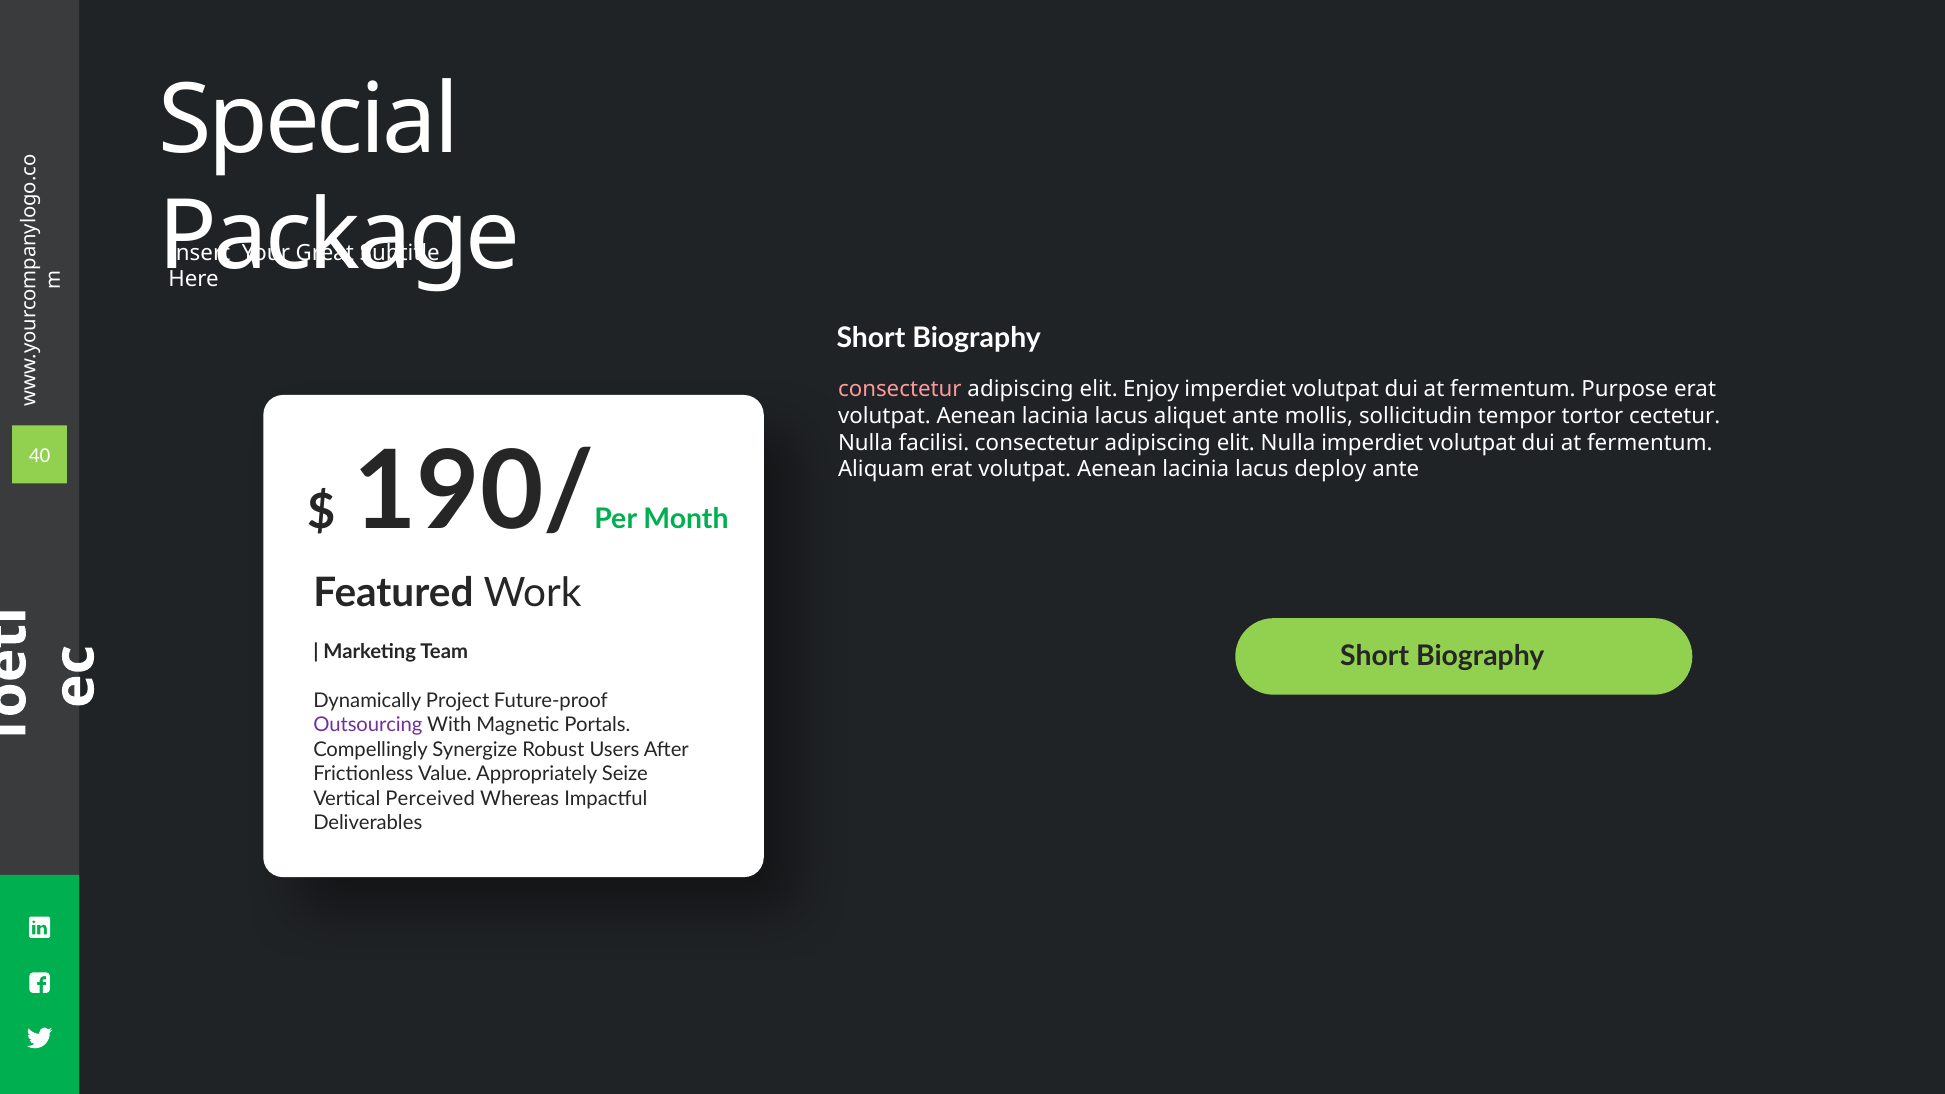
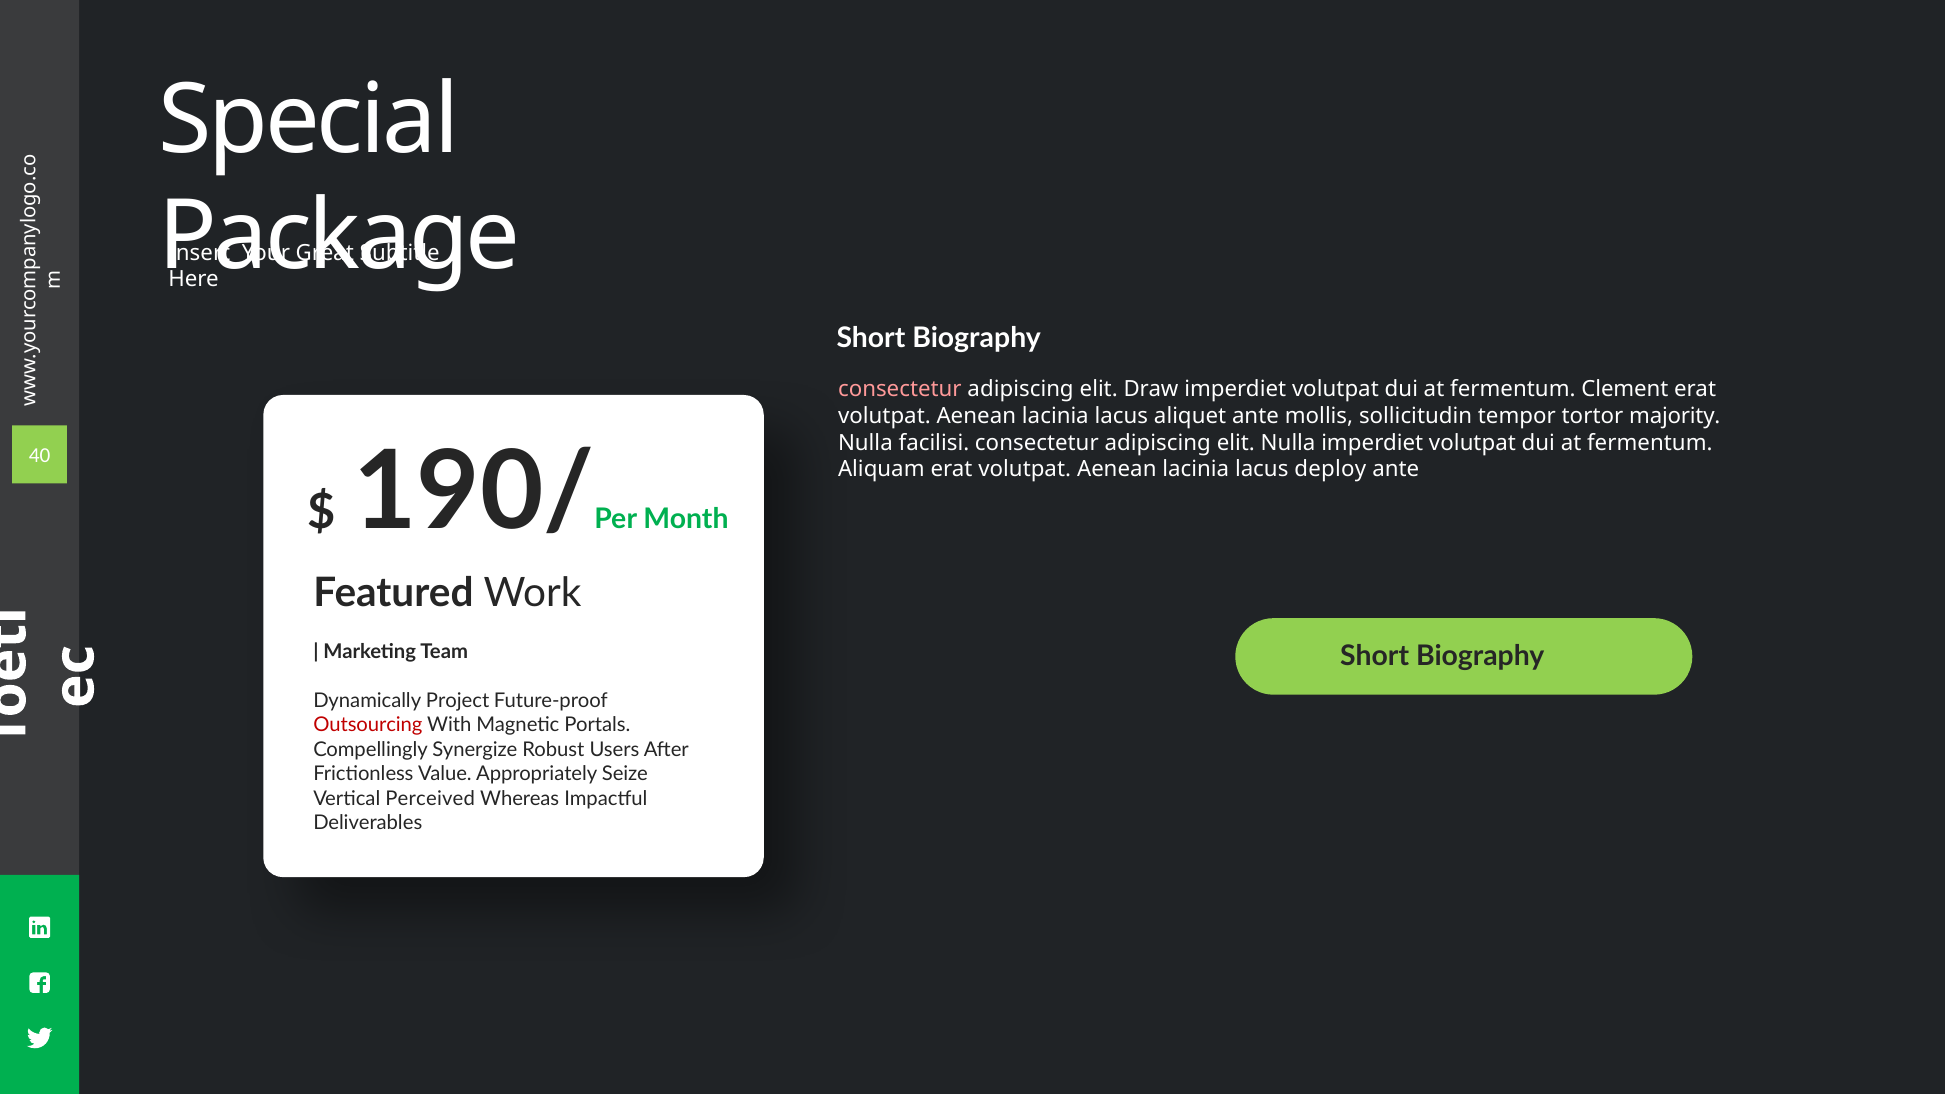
Enjoy: Enjoy -> Draw
Purpose: Purpose -> Clement
cectetur: cectetur -> majority
Outsourcing colour: purple -> red
